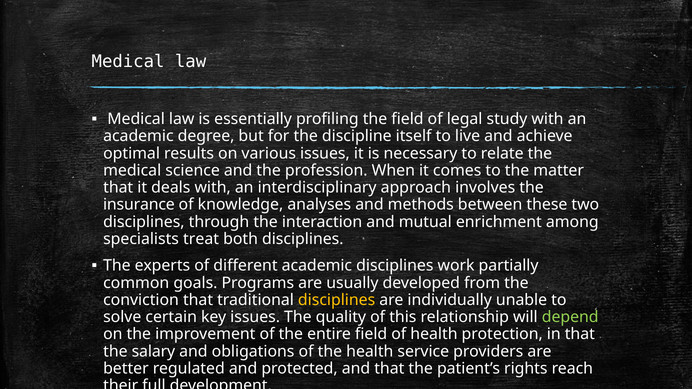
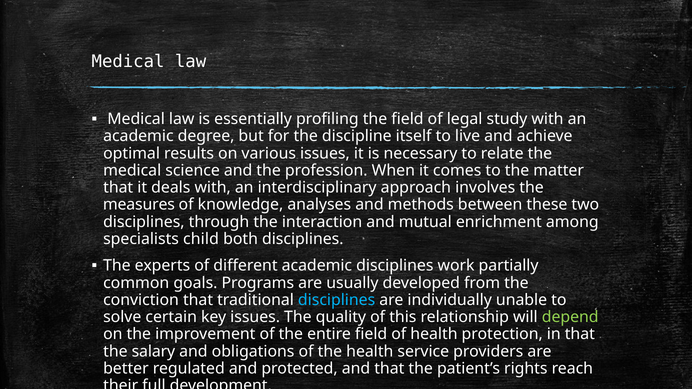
insurance: insurance -> measures
treat: treat -> child
disciplines at (337, 300) colour: yellow -> light blue
